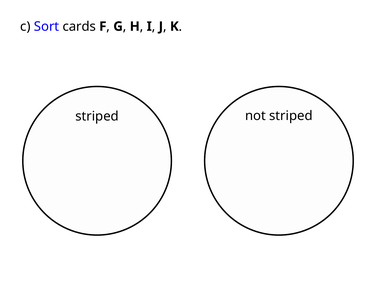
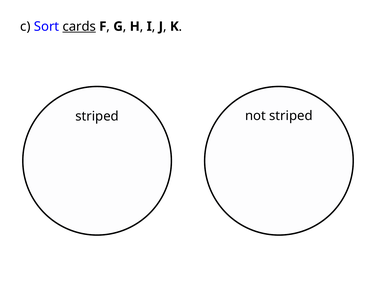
cards underline: none -> present
